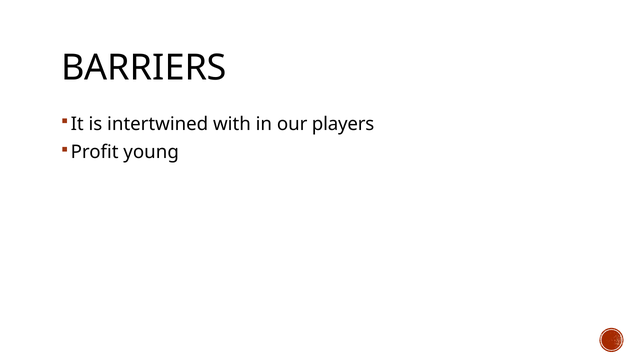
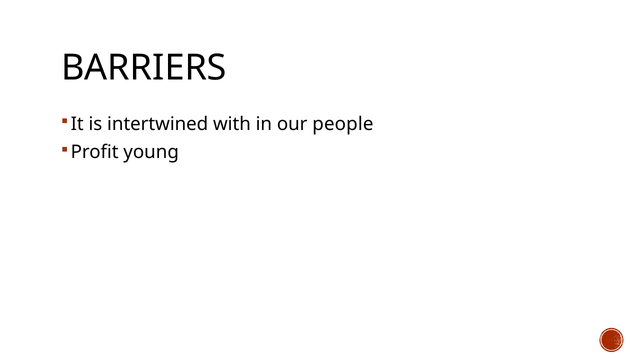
players: players -> people
